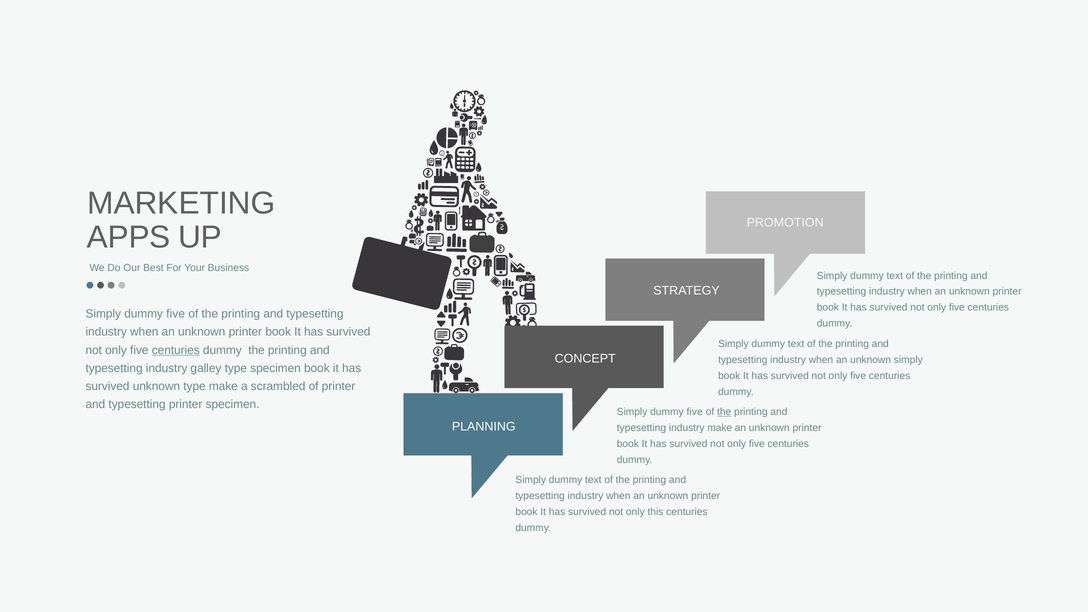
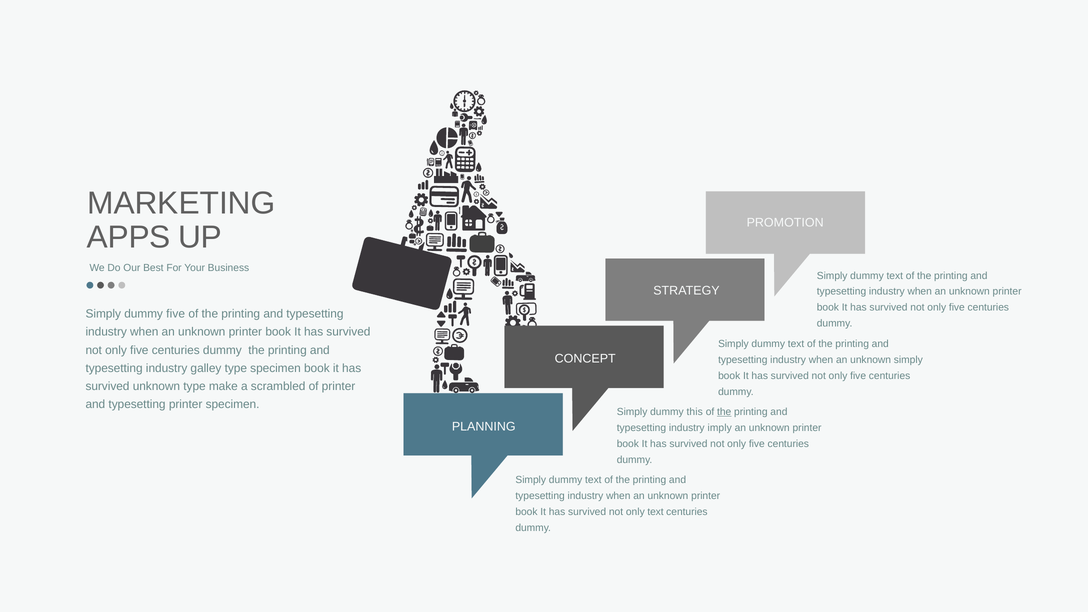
centuries at (176, 350) underline: present -> none
five at (695, 412): five -> this
industry make: make -> imply
only this: this -> text
